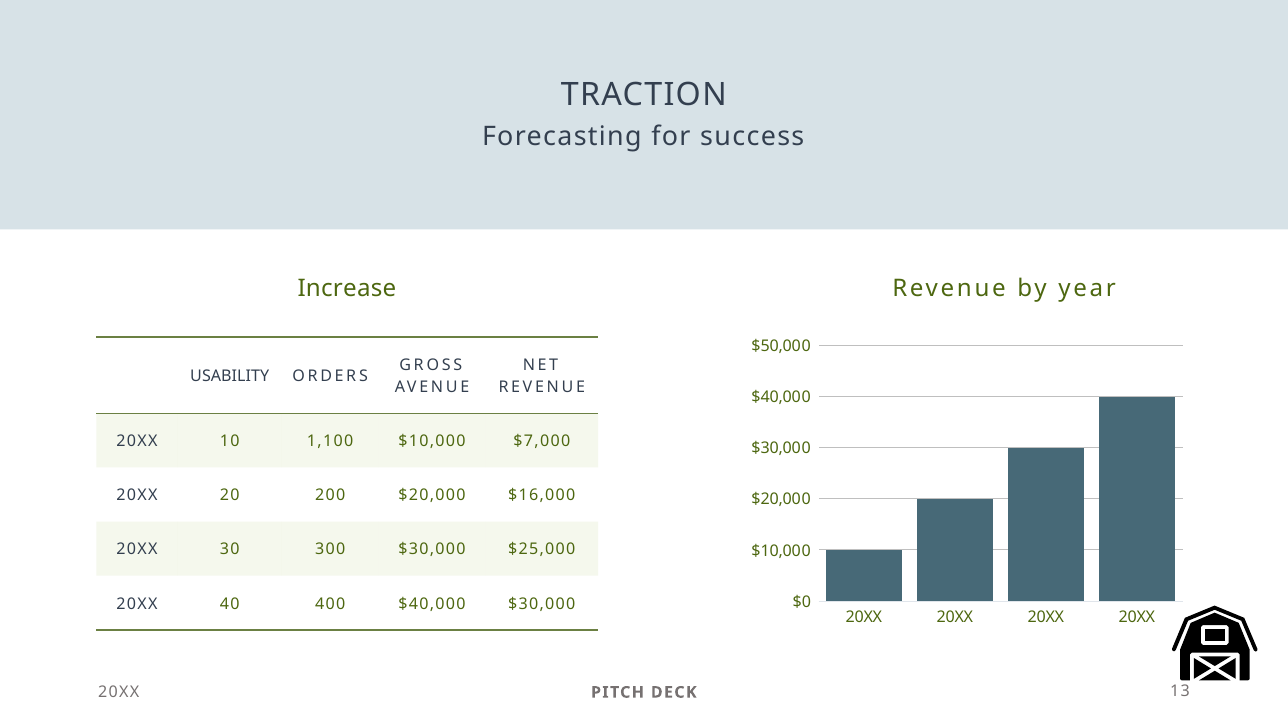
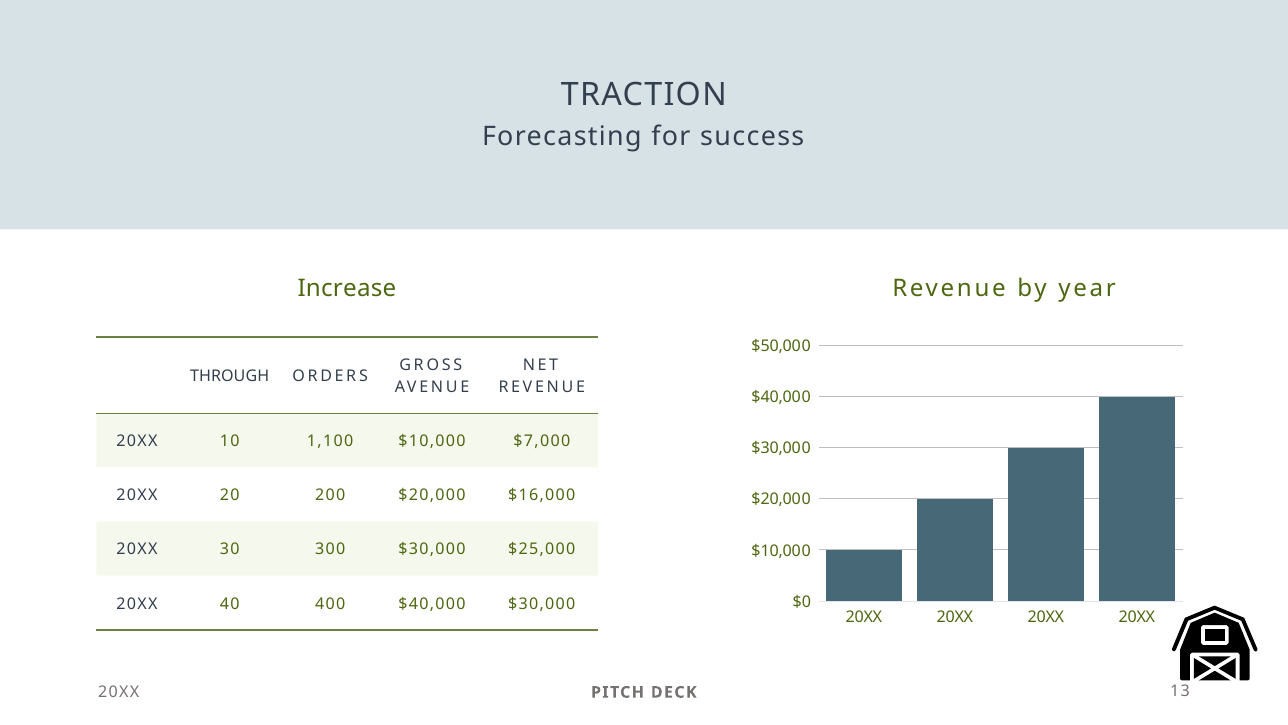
USABILITY: USABILITY -> THROUGH
